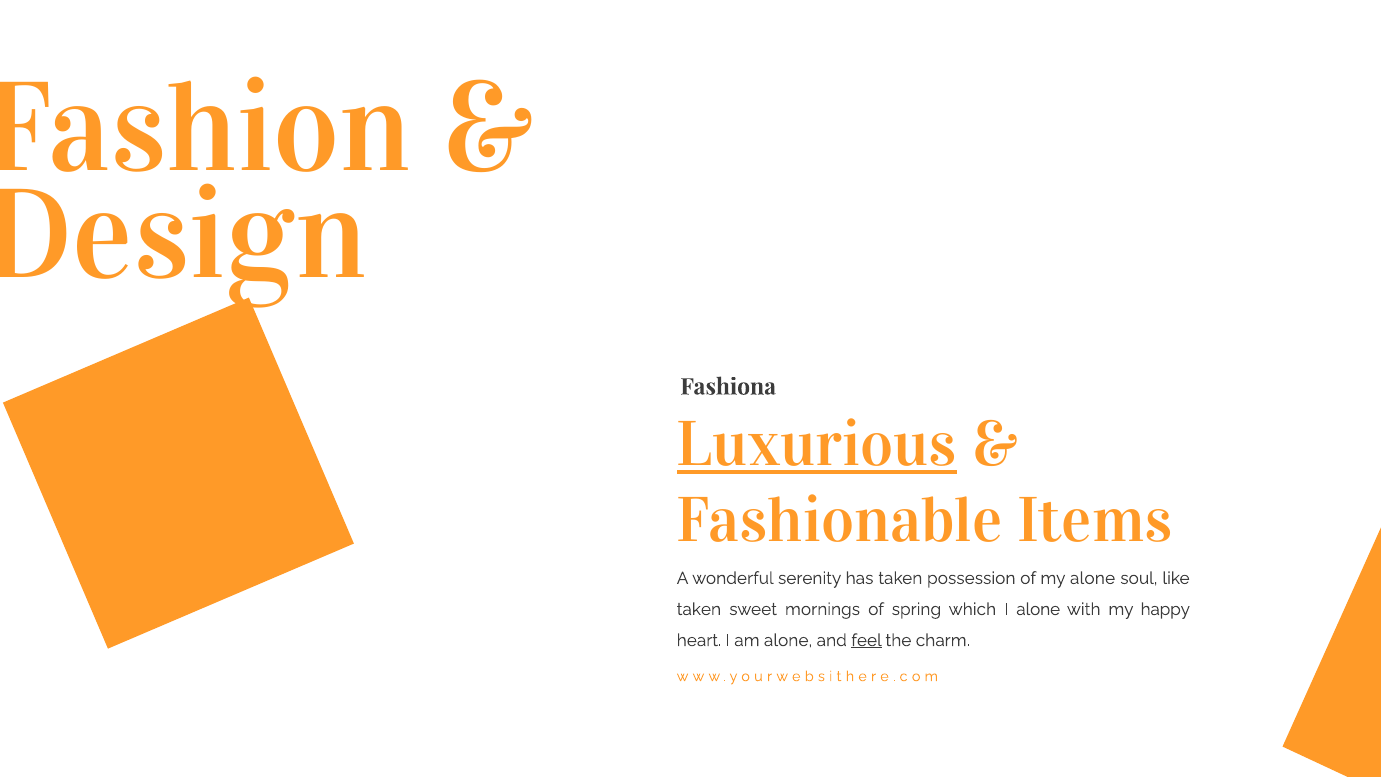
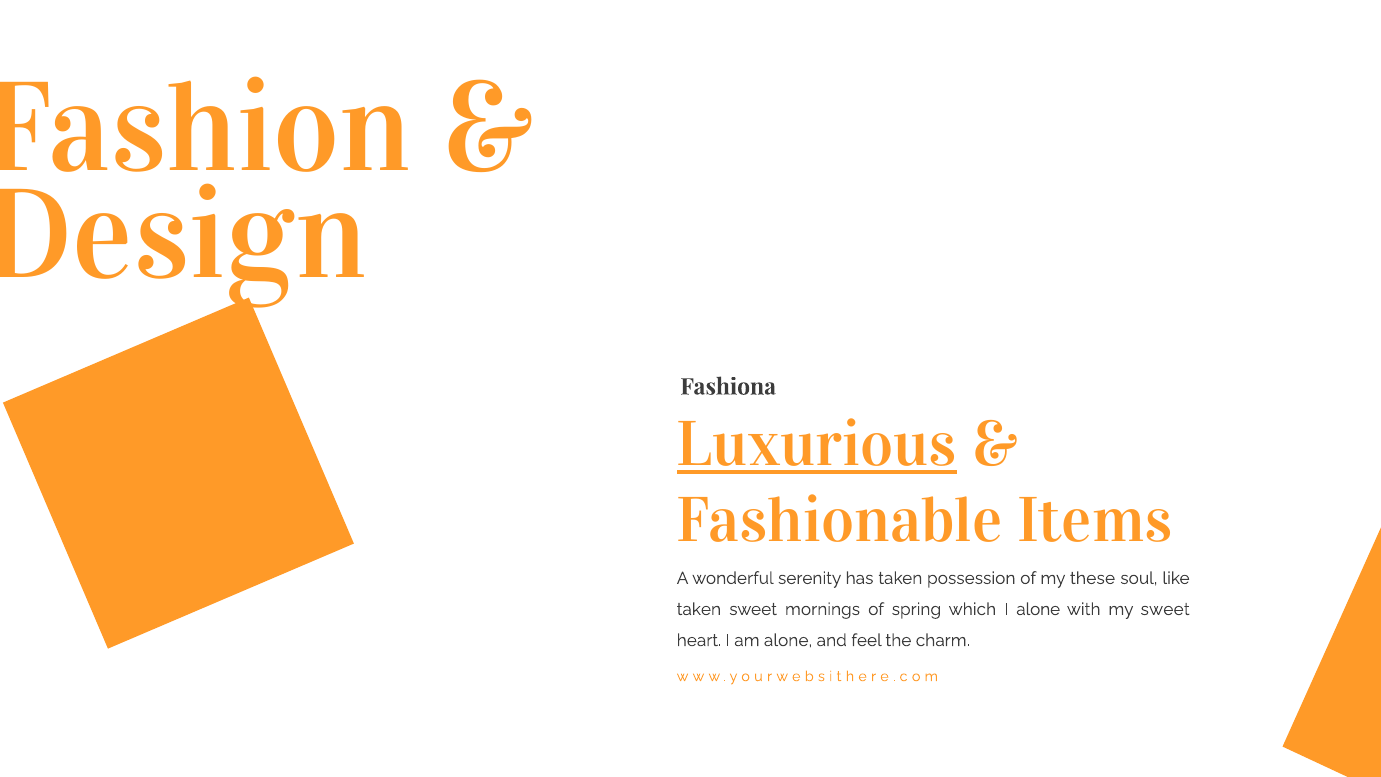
my alone: alone -> these
my happy: happy -> sweet
feel underline: present -> none
